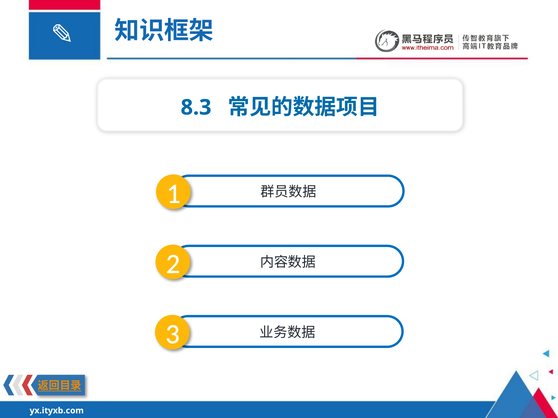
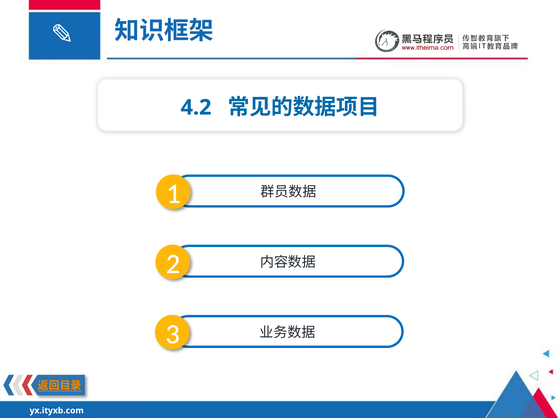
8.3: 8.3 -> 4.2
